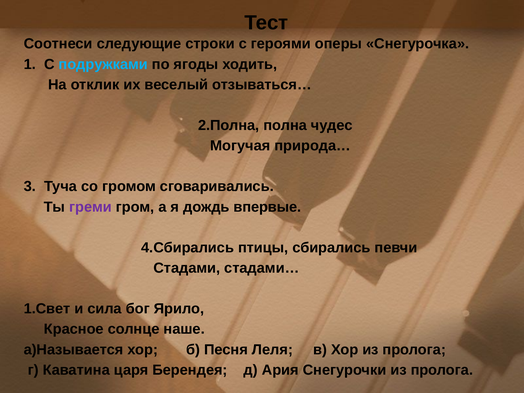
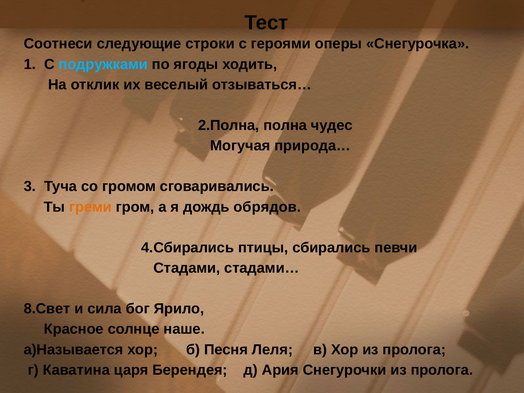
греми colour: purple -> orange
впервые: впервые -> обрядов
1.Свет: 1.Свет -> 8.Свет
